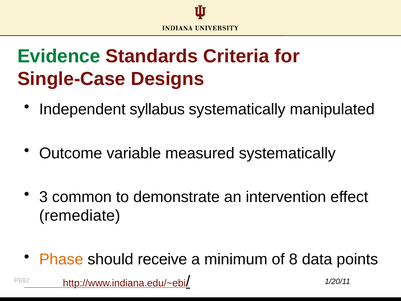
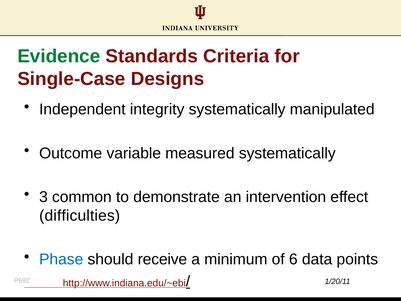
syllabus: syllabus -> integrity
remediate: remediate -> difficulties
Phase colour: orange -> blue
8: 8 -> 6
